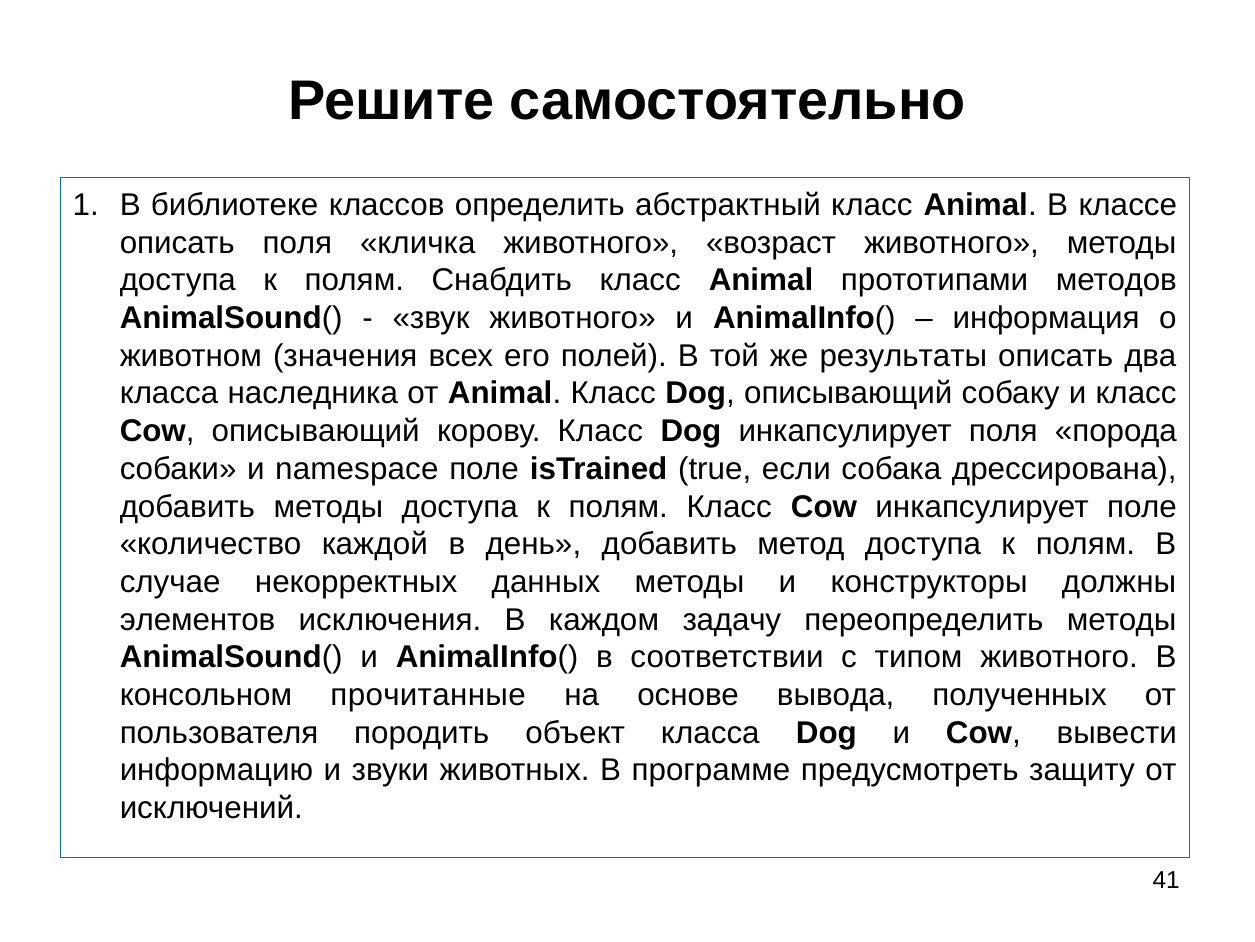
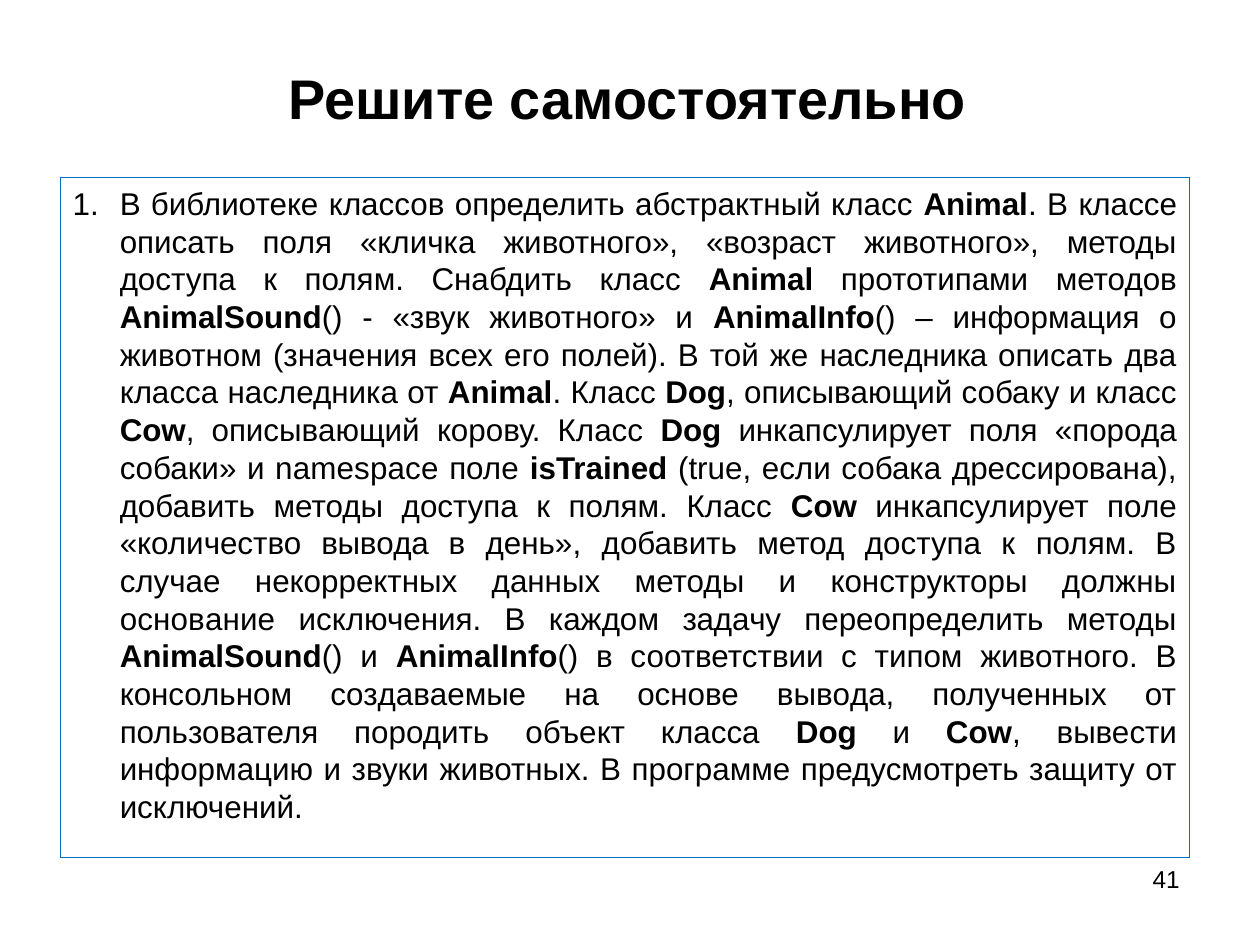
же результаты: результаты -> наследника
количество каждой: каждой -> вывода
элементов: элементов -> основание
прочитанные: прочитанные -> создаваемые
